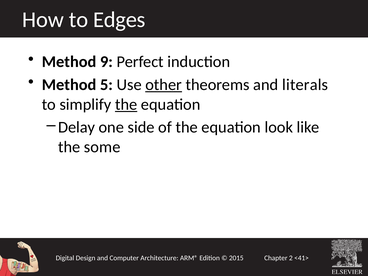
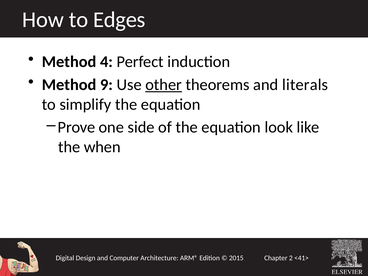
9: 9 -> 4
5: 5 -> 9
the at (126, 104) underline: present -> none
Delay: Delay -> Prove
some: some -> when
